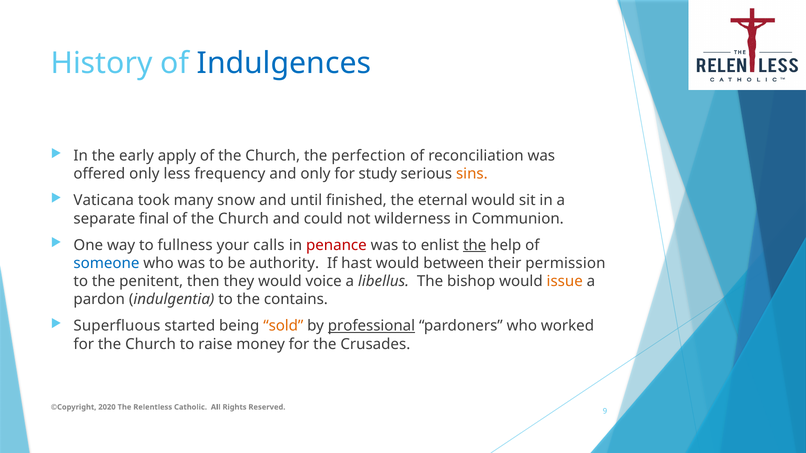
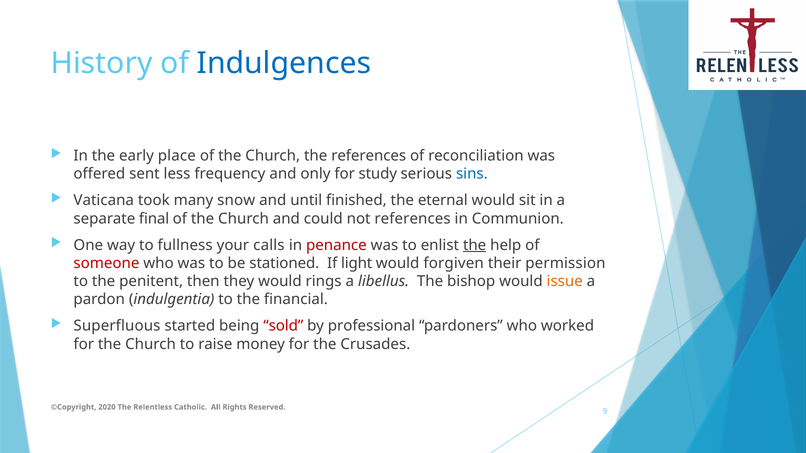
apply: apply -> place
the perfection: perfection -> references
offered only: only -> sent
sins colour: orange -> blue
not wilderness: wilderness -> references
someone colour: blue -> red
authority: authority -> stationed
hast: hast -> light
between: between -> forgiven
voice: voice -> rings
contains: contains -> financial
sold colour: orange -> red
professional underline: present -> none
